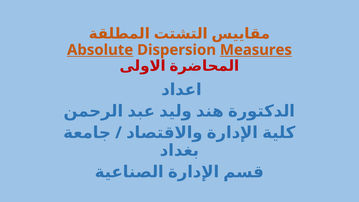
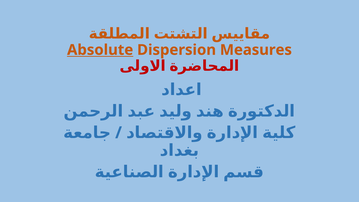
Measures underline: present -> none
